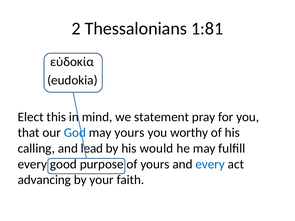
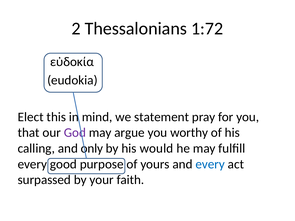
1:81: 1:81 -> 1:72
God colour: blue -> purple
may yours: yours -> argue
lead: lead -> only
advancing: advancing -> surpassed
